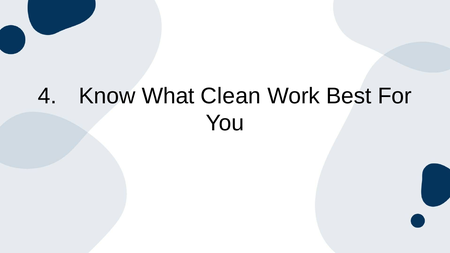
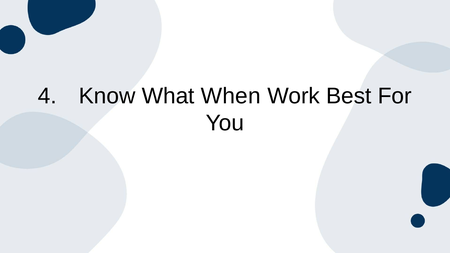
Clean: Clean -> When
